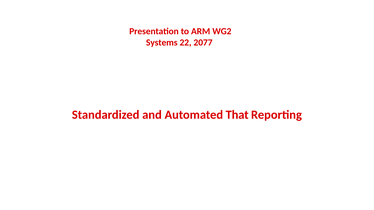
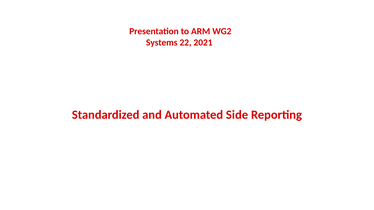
2077: 2077 -> 2021
That: That -> Side
